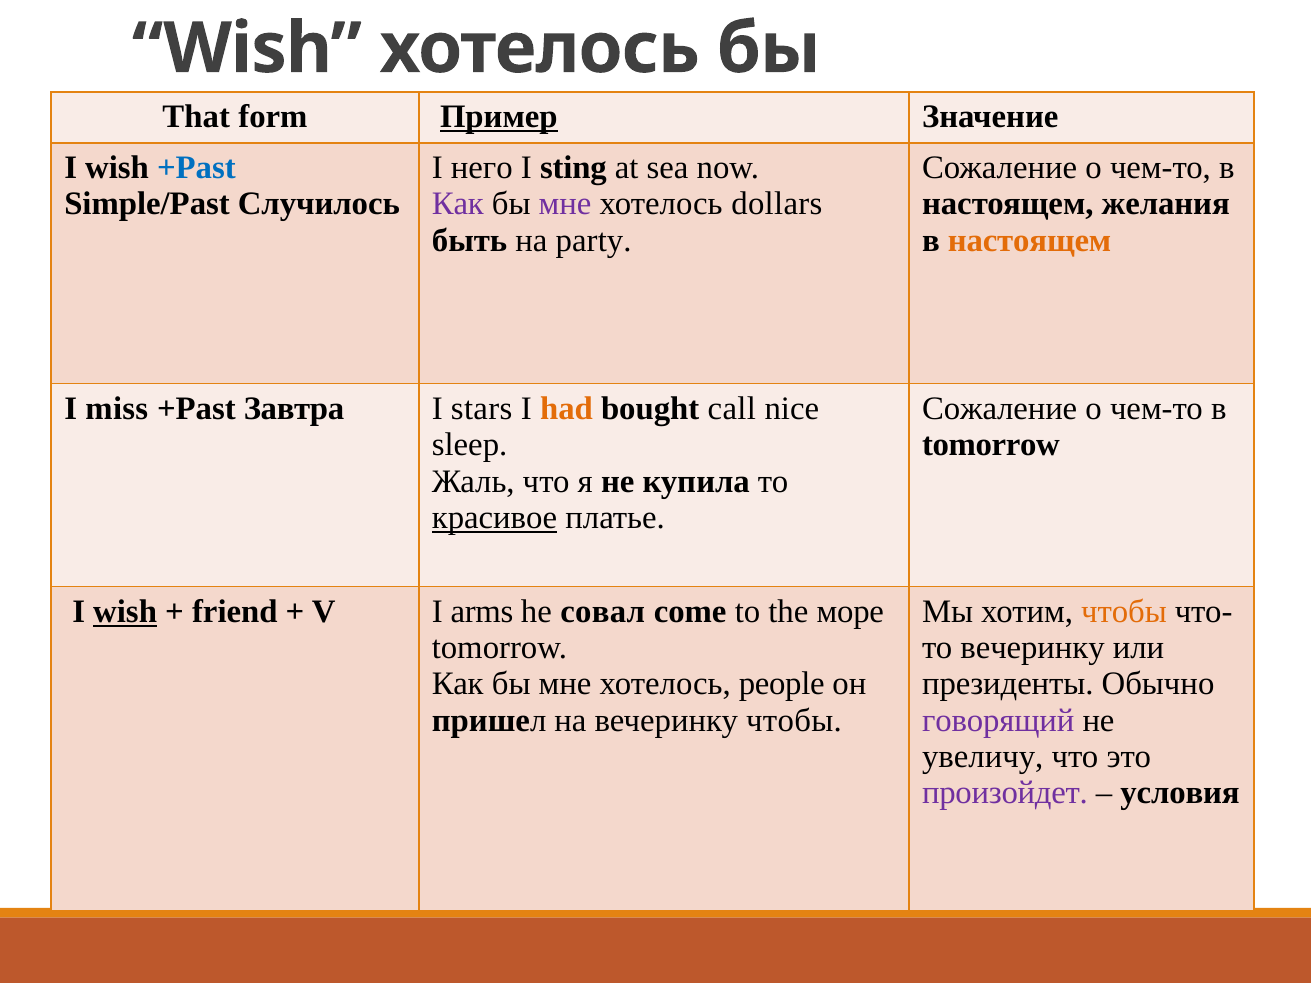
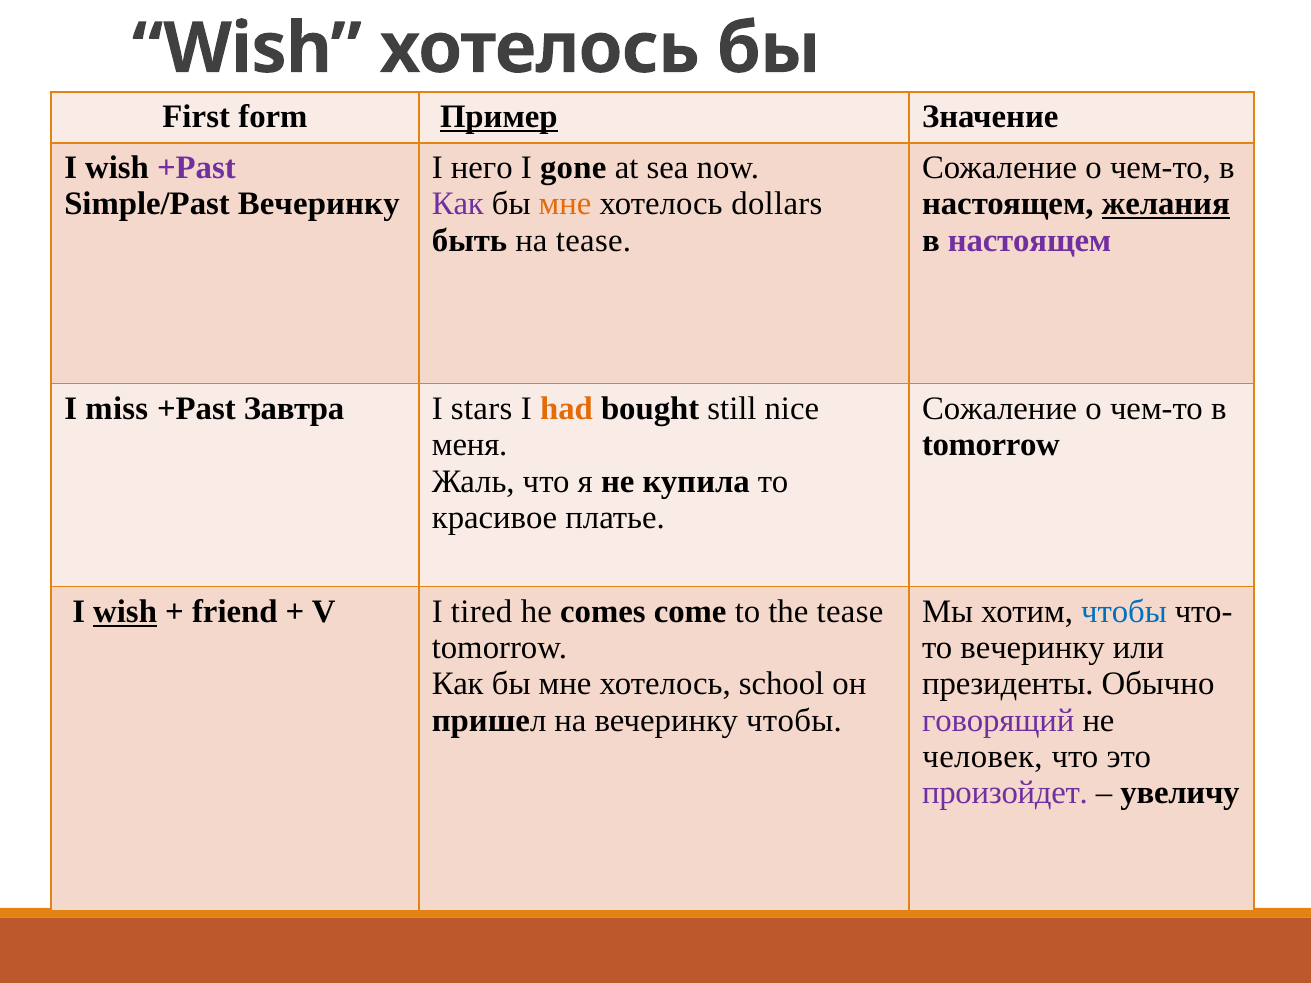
That: That -> First
+Past at (196, 168) colour: blue -> purple
sting: sting -> gone
Simple/Past Случилось: Случилось -> Вечеринку
мне at (565, 204) colour: purple -> orange
желания underline: none -> present
на party: party -> tease
настоящем at (1030, 240) colour: orange -> purple
call: call -> still
sleep: sleep -> меня
красивое underline: present -> none
arms: arms -> tired
совал: совал -> comes
the море: море -> tease
чтобы at (1124, 612) colour: orange -> blue
people: people -> school
увеличу: увеличу -> человек
условия: условия -> увеличу
